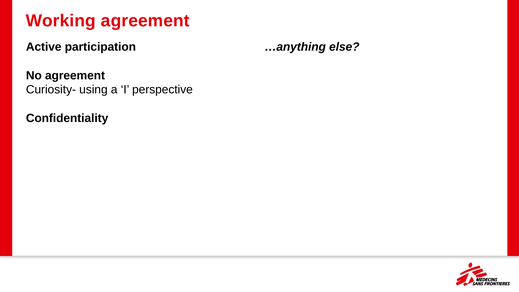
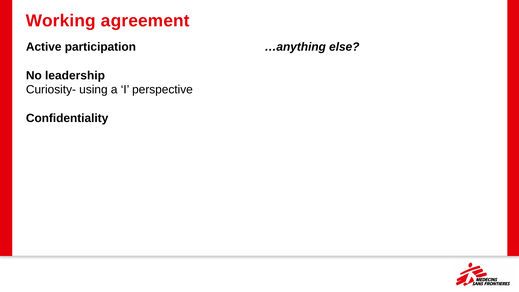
No agreement: agreement -> leadership
